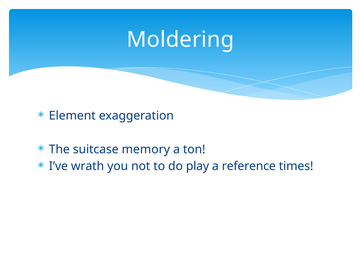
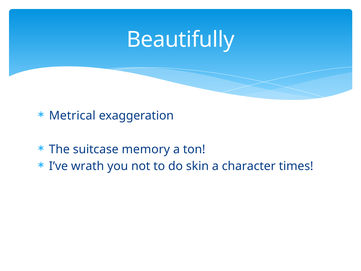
Moldering: Moldering -> Beautifully
Element: Element -> Metrical
play: play -> skin
reference: reference -> character
